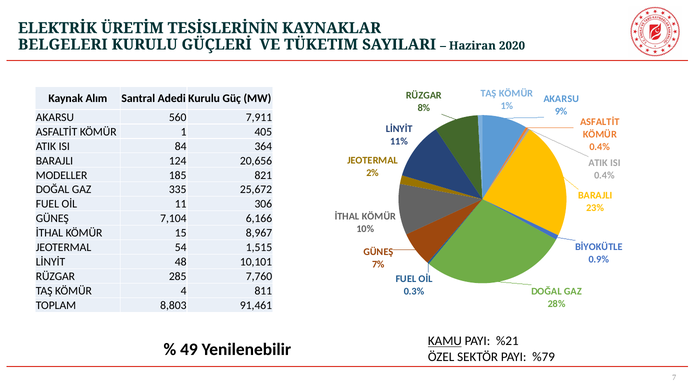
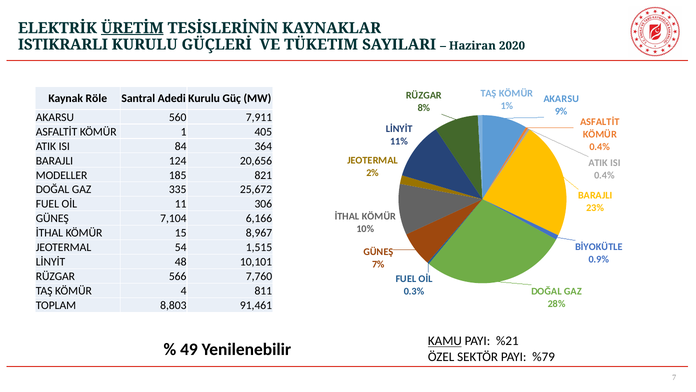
ÜRETİM underline: none -> present
BELGELERI: BELGELERI -> ISTIKRARLI
Alım: Alım -> Röle
285: 285 -> 566
